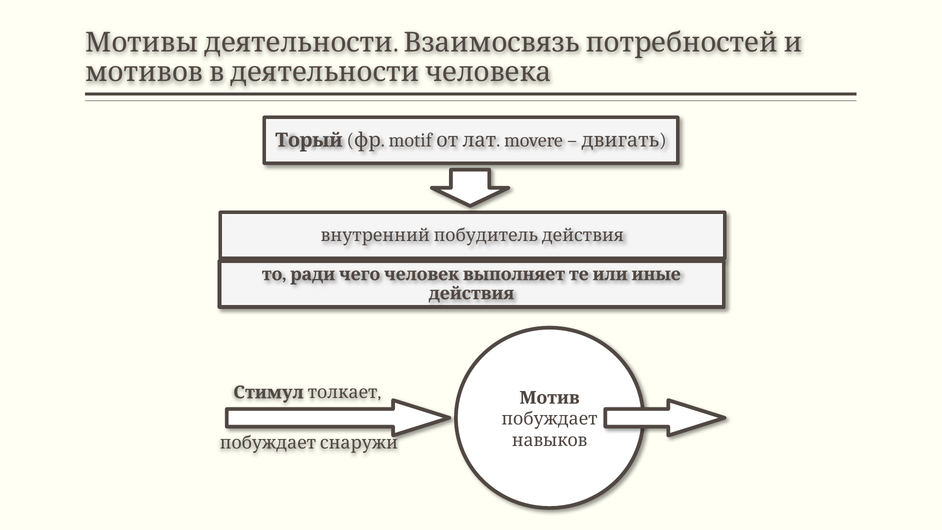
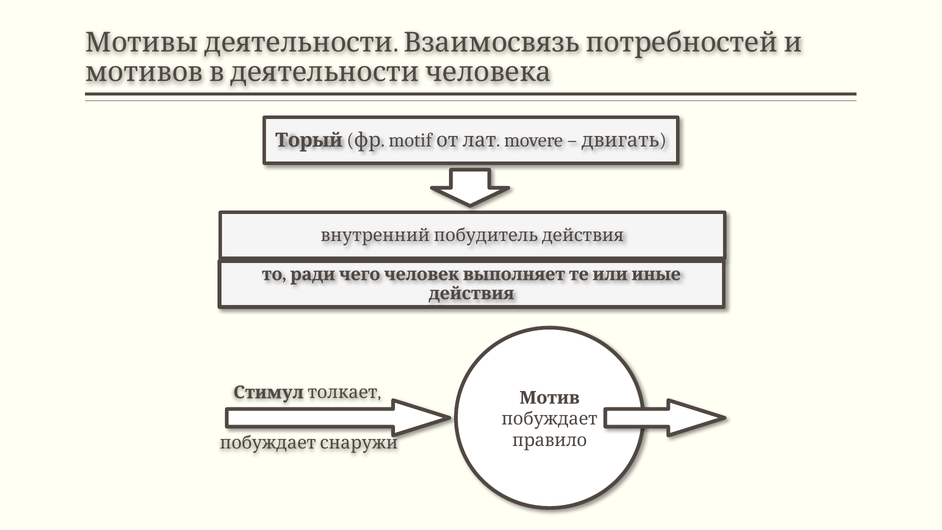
навыков: навыков -> правило
